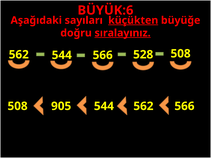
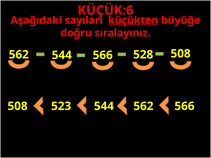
BÜYÜK:6: BÜYÜK:6 -> KÜÇÜK:6
sıralayınız underline: present -> none
905: 905 -> 523
